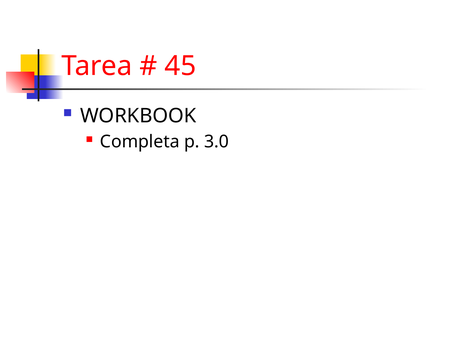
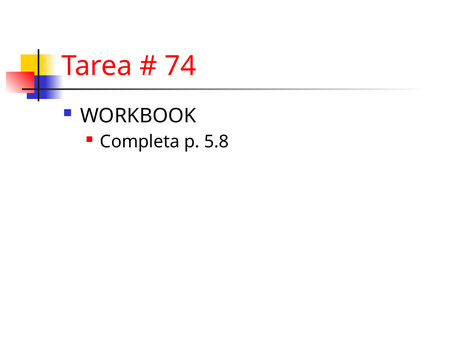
45: 45 -> 74
3.0: 3.0 -> 5.8
